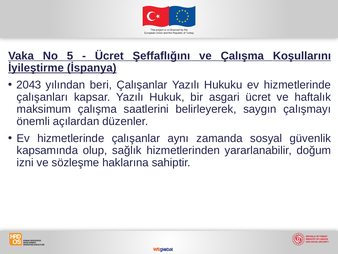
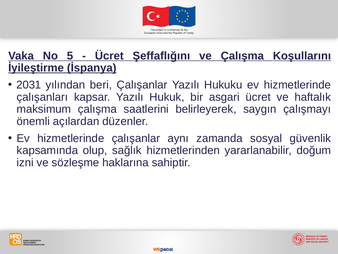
2043: 2043 -> 2031
